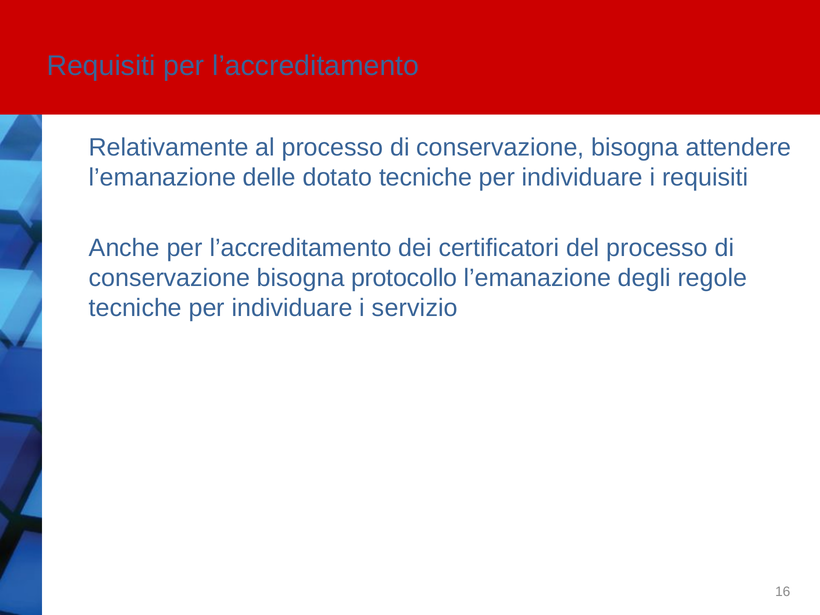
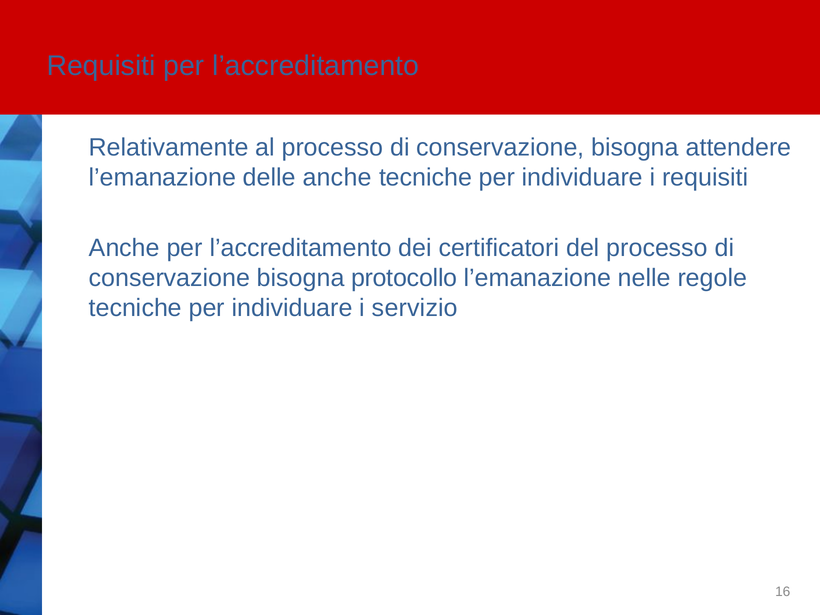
delle dotato: dotato -> anche
degli: degli -> nelle
